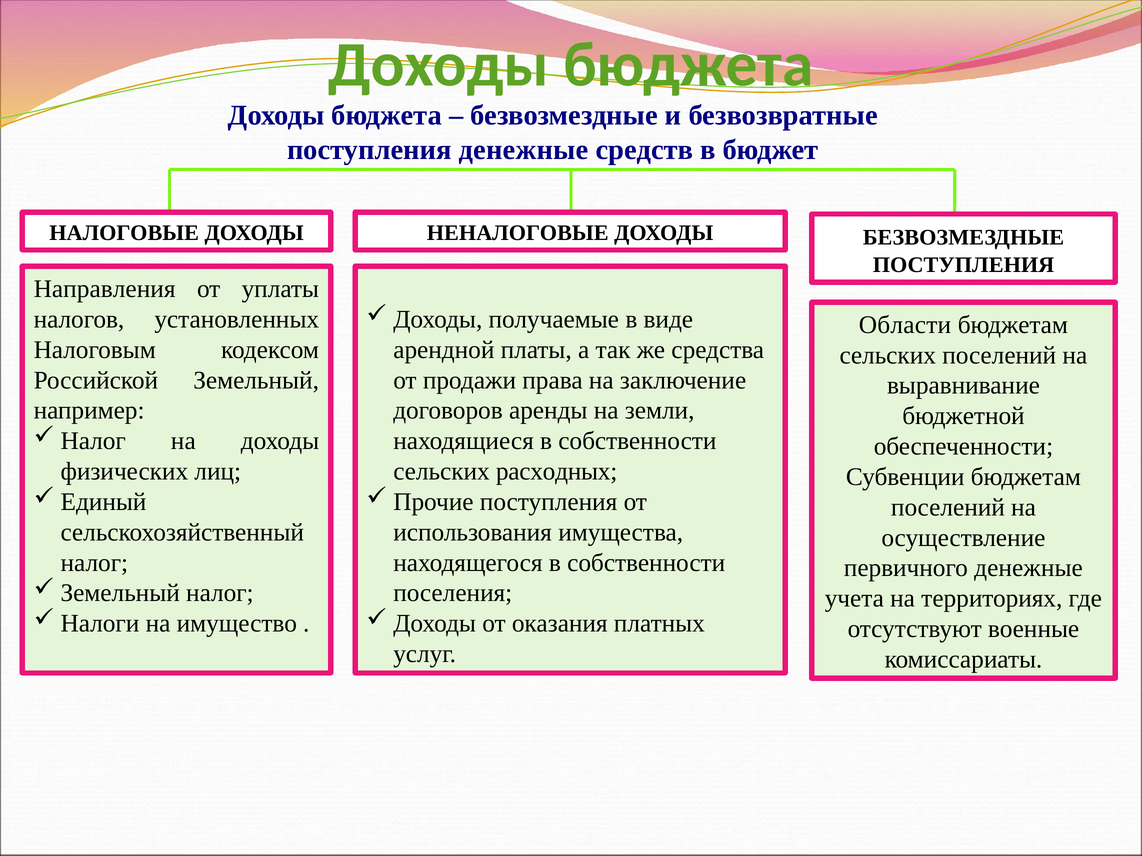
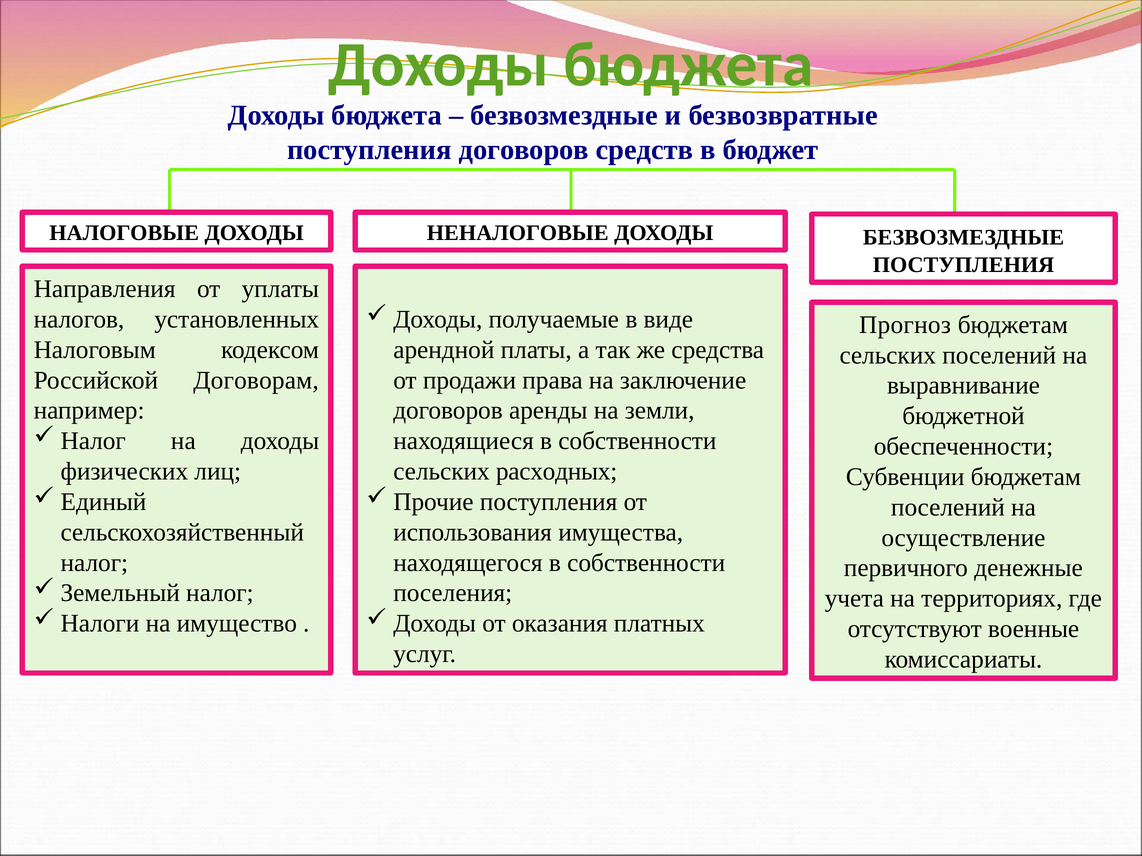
поступления денежные: денежные -> договоров
Области: Области -> Прогноз
Земельный: Земельный -> Договорам
